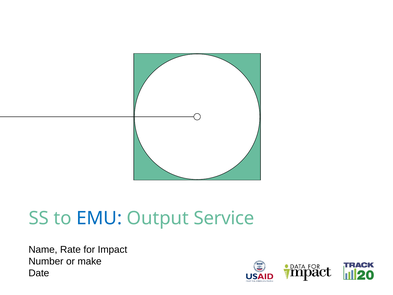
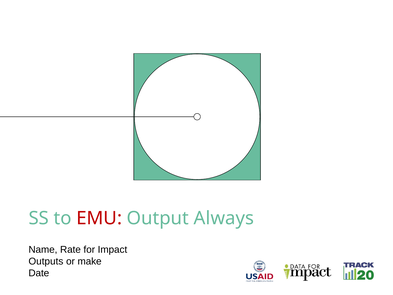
EMU colour: blue -> red
Service: Service -> Always
Number: Number -> Outputs
